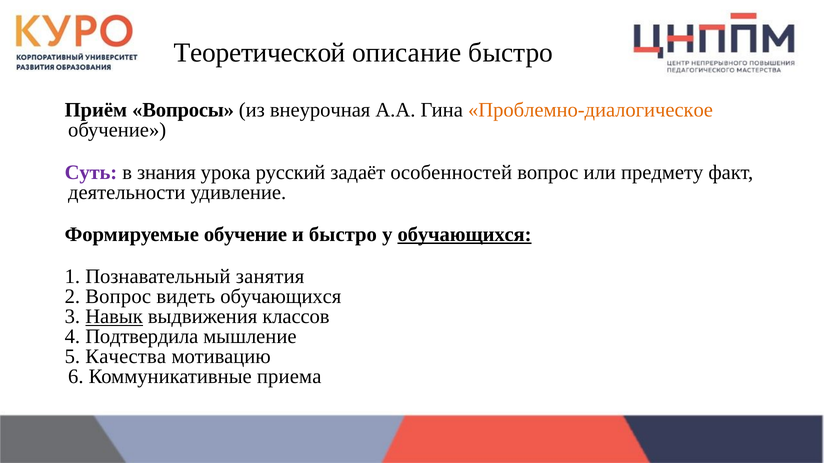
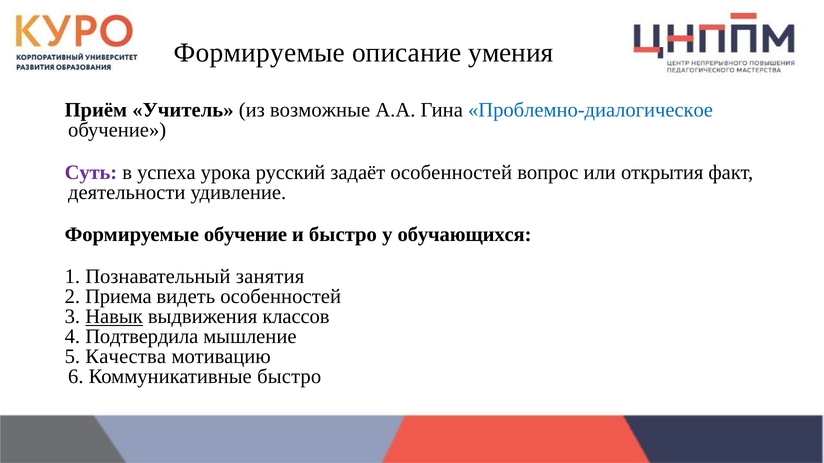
Теоретической at (260, 53): Теоретической -> Формируемые
описание быстро: быстро -> умения
Вопросы: Вопросы -> Учитель
внеурочная: внеурочная -> возможные
Проблемно-диалогическое colour: orange -> blue
знания: знания -> успеха
предмету: предмету -> открытия
обучающихся at (465, 235) underline: present -> none
2 Вопрос: Вопрос -> Приема
видеть обучающихся: обучающихся -> особенностей
Коммуникативные приема: приема -> быстро
